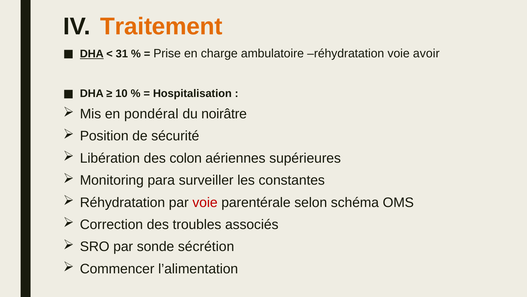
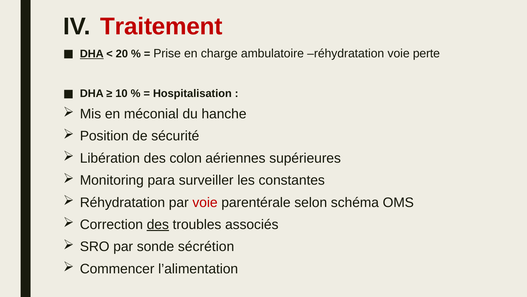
Traitement colour: orange -> red
31: 31 -> 20
avoir: avoir -> perte
pondéral: pondéral -> méconial
noirâtre: noirâtre -> hanche
des at (158, 224) underline: none -> present
